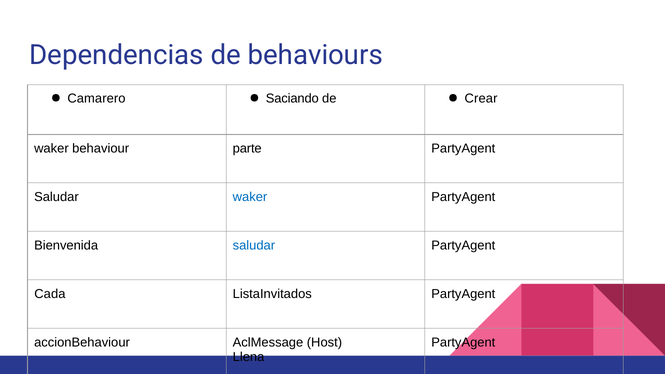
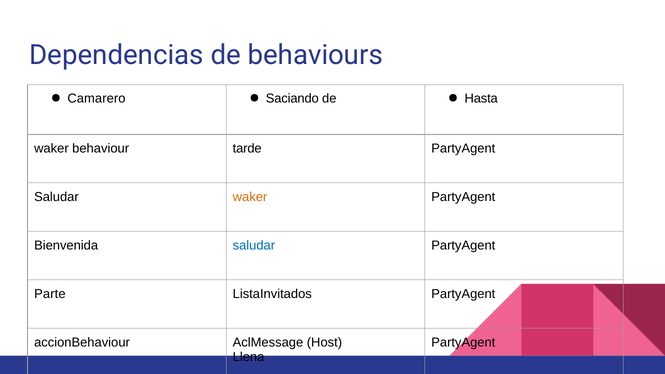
Crear: Crear -> Hasta
parte: parte -> tarde
waker at (250, 197) colour: blue -> orange
Cada: Cada -> Parte
